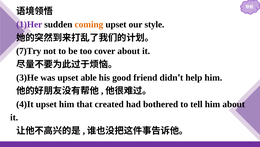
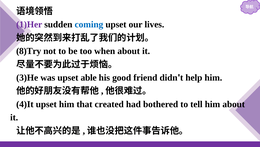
coming colour: orange -> blue
style: style -> lives
7)Try: 7)Try -> 8)Try
cover: cover -> when
